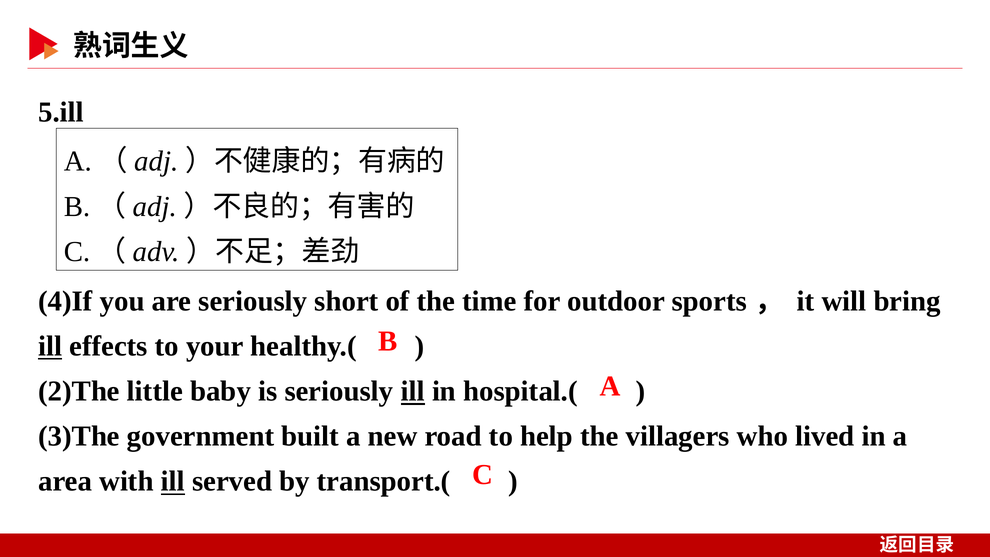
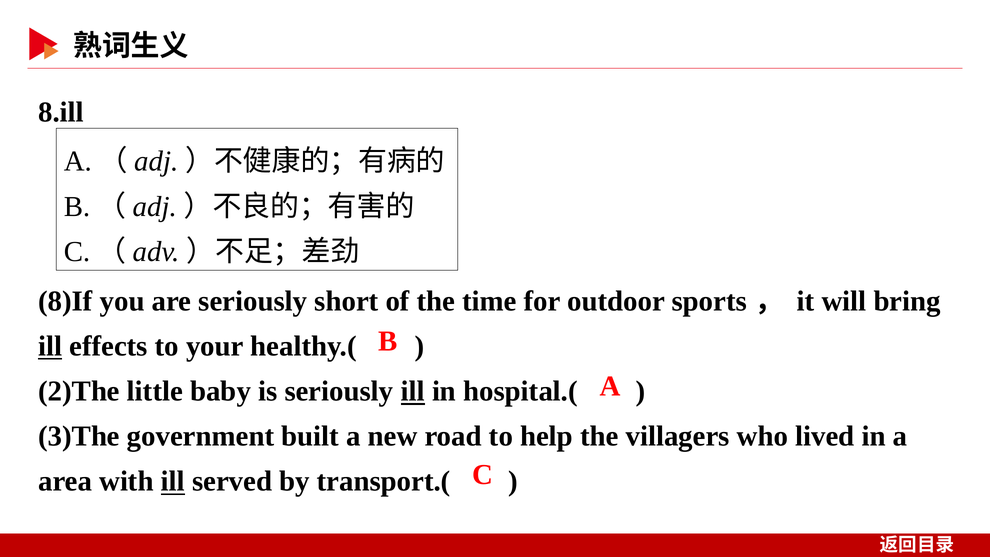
5.ill: 5.ill -> 8.ill
4)If: 4)If -> 8)If
